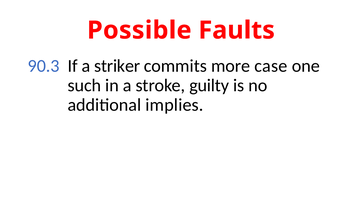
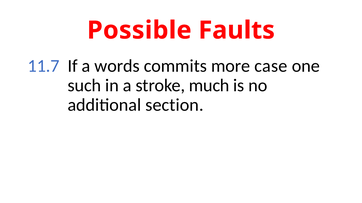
90.3: 90.3 -> 11.7
striker: striker -> words
guilty: guilty -> much
implies: implies -> section
